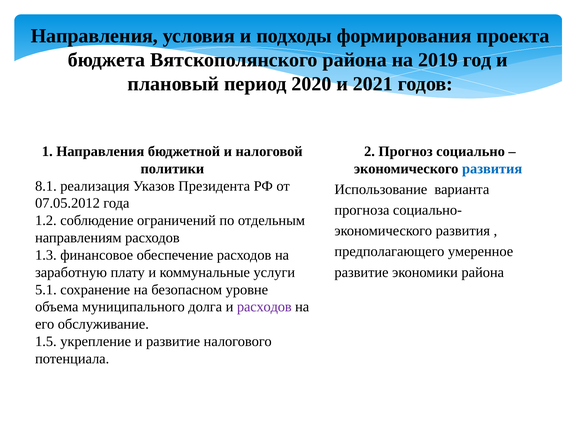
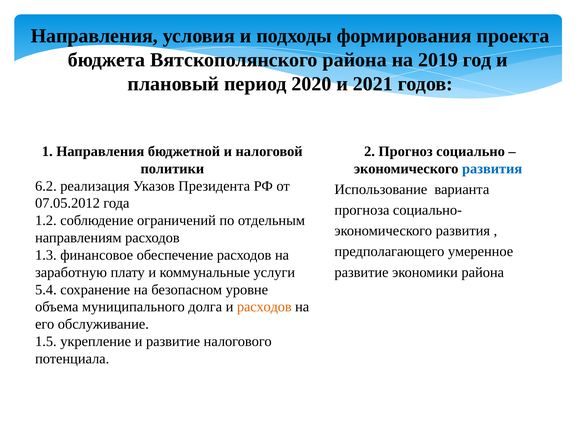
8.1: 8.1 -> 6.2
5.1: 5.1 -> 5.4
расходов at (264, 307) colour: purple -> orange
